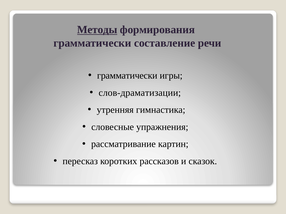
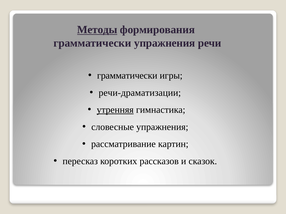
грамматически составление: составление -> упражнения
слов-драматизации: слов-драматизации -> речи-драматизации
утренняя underline: none -> present
